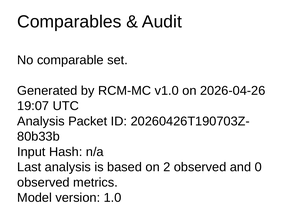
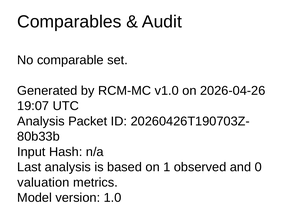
2: 2 -> 1
observed at (43, 183): observed -> valuation
